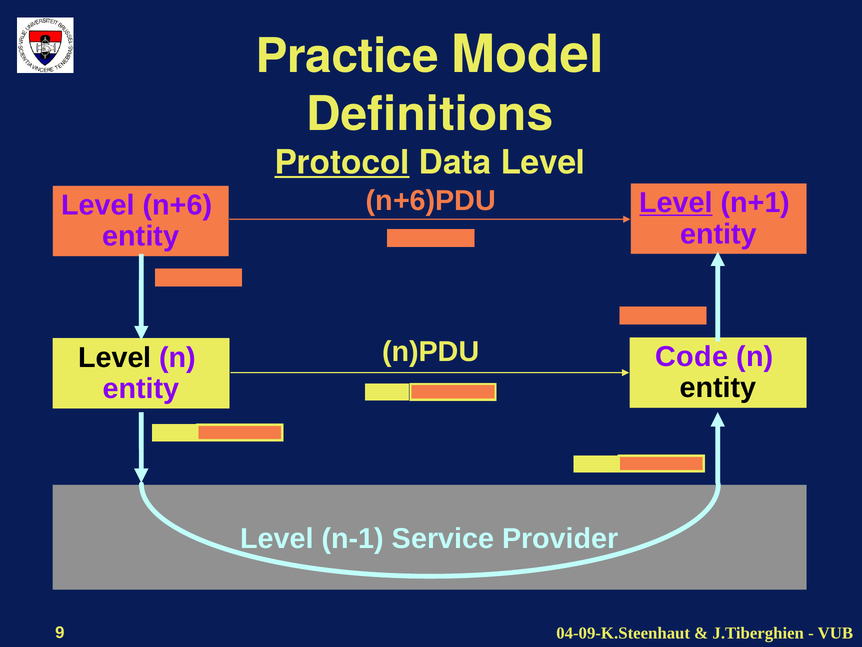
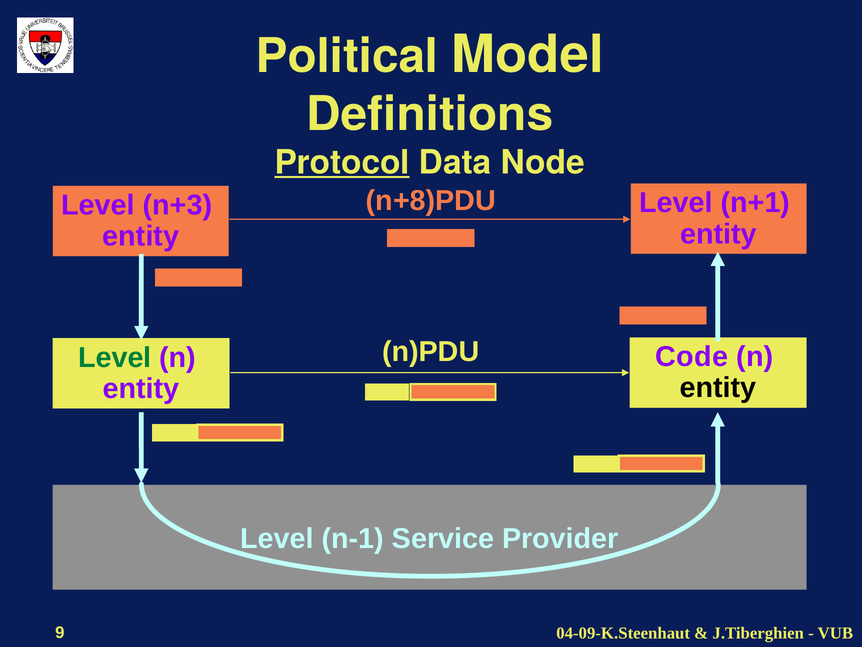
Practice: Practice -> Political
Data Level: Level -> Node
n+6)PDU: n+6)PDU -> n+8)PDU
Level at (676, 203) underline: present -> none
n+6: n+6 -> n+3
Level at (115, 357) colour: black -> green
